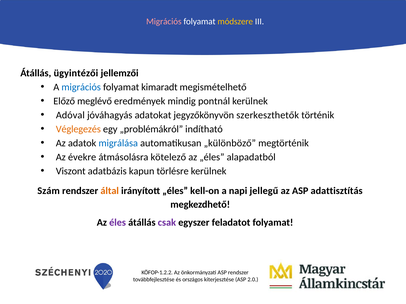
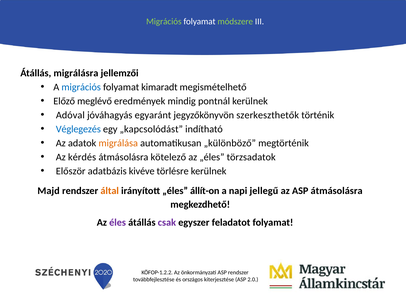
Migrációs at (164, 21) colour: pink -> light green
módszere colour: yellow -> light green
ügyintézői: ügyintézői -> migrálásra
adatokat: adatokat -> egyaránt
Véglegezés colour: orange -> blue
„problémákról: „problémákról -> „kapcsolódást
migrálása colour: blue -> orange
évekre: évekre -> kérdés
alapadatból: alapadatból -> törzsadatok
Viszont: Viszont -> Először
kapun: kapun -> kivéve
Szám: Szám -> Majd
kell-on: kell-on -> állít-on
ASP adattisztítás: adattisztítás -> átmásolásra
